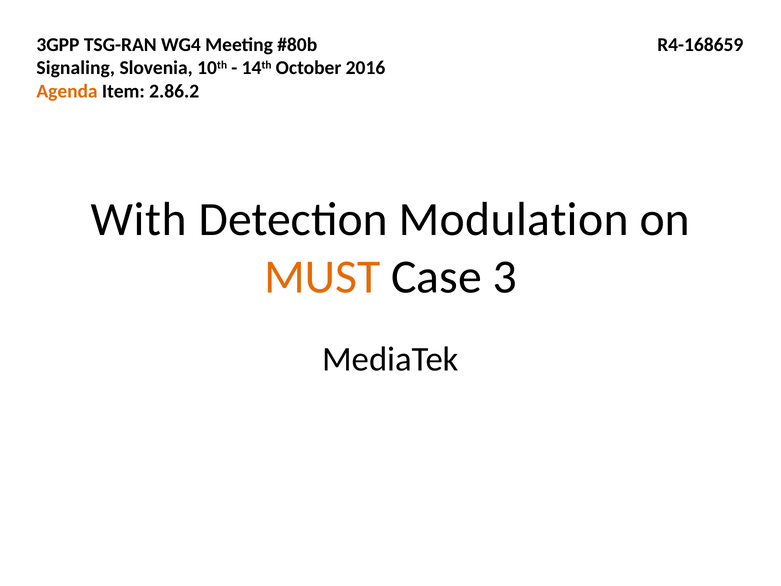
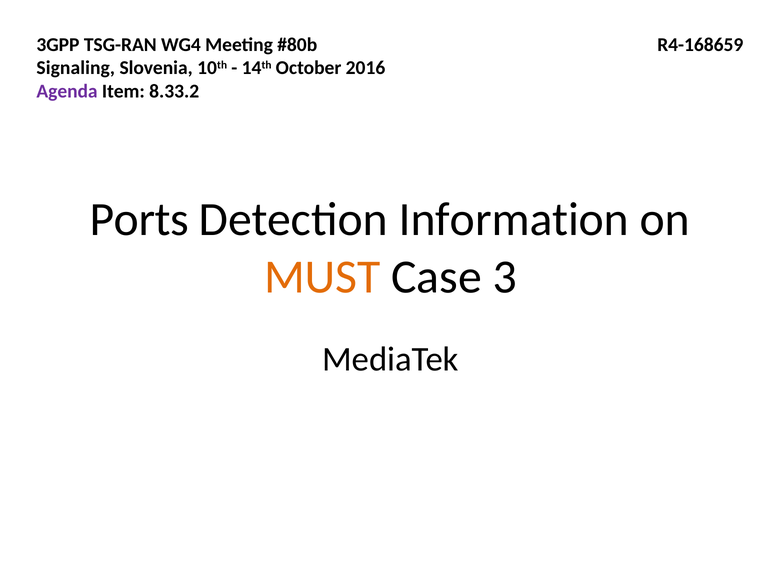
Agenda colour: orange -> purple
2.86.2: 2.86.2 -> 8.33.2
With: With -> Ports
Modulation: Modulation -> Information
